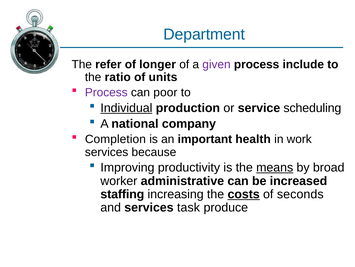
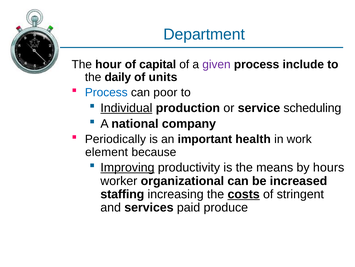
refer: refer -> hour
longer: longer -> capital
ratio: ratio -> daily
Process at (106, 92) colour: purple -> blue
Completion: Completion -> Periodically
services at (107, 152): services -> element
Improving underline: none -> present
means underline: present -> none
broad: broad -> hours
administrative: administrative -> organizational
seconds: seconds -> stringent
task: task -> paid
